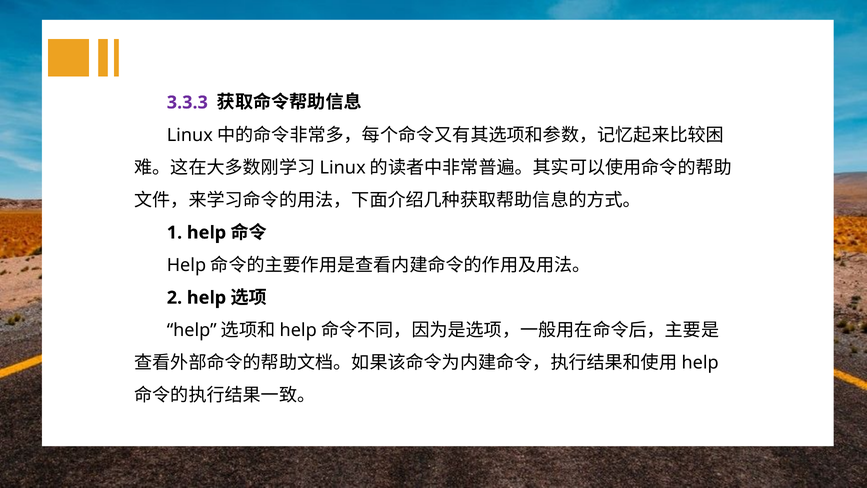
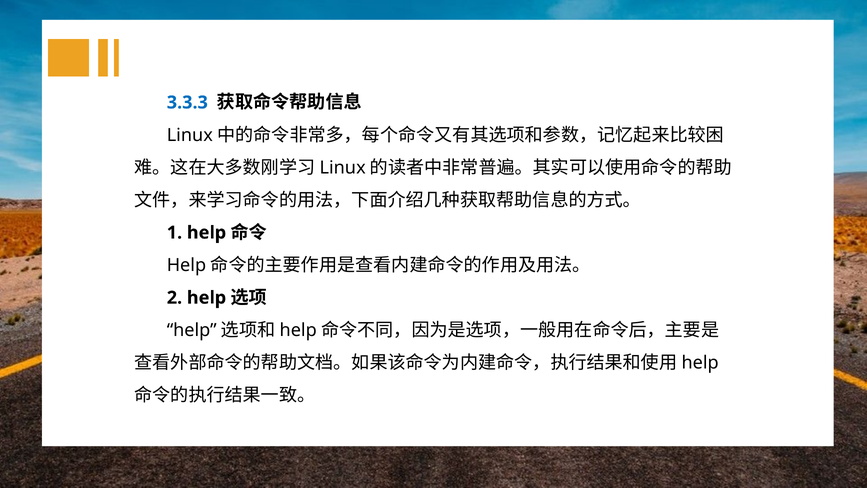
3.3.3 colour: purple -> blue
